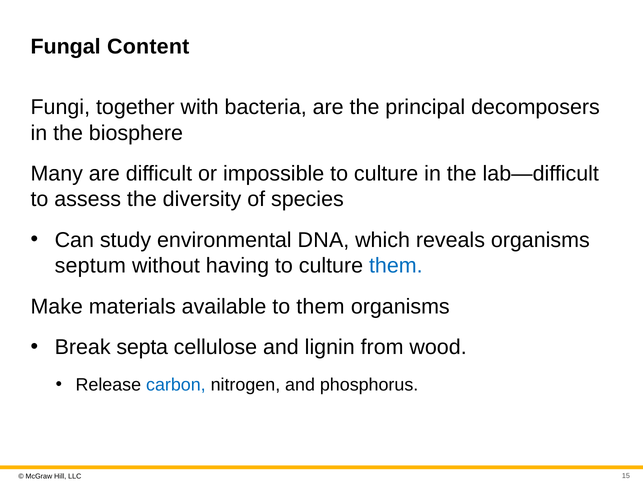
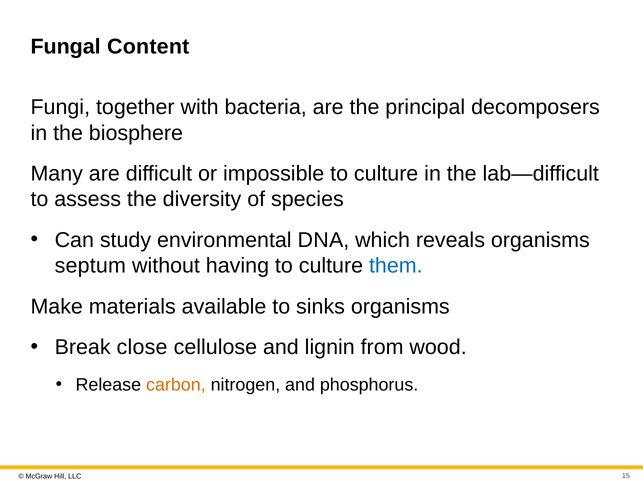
to them: them -> sinks
septa: septa -> close
carbon colour: blue -> orange
